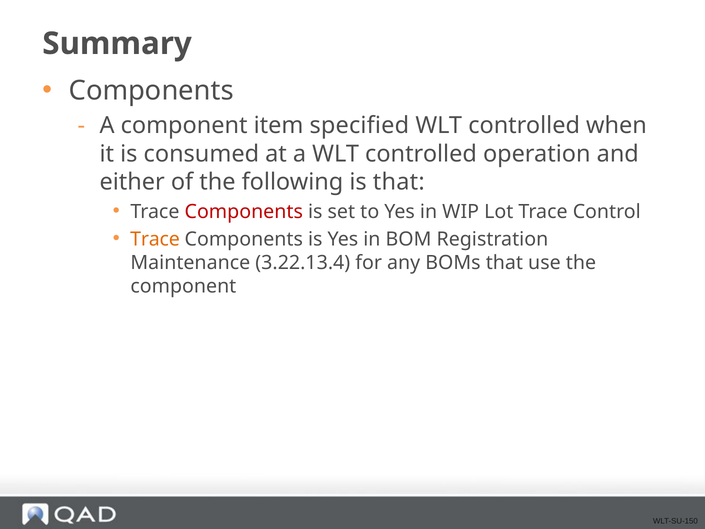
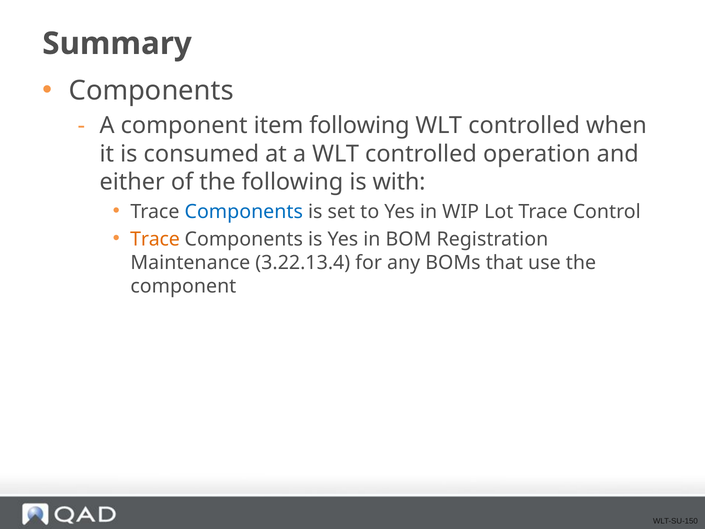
item specified: specified -> following
is that: that -> with
Components at (244, 212) colour: red -> blue
